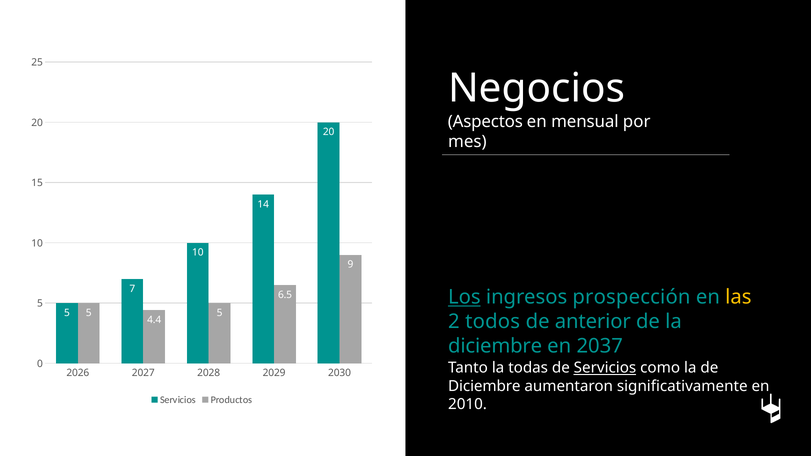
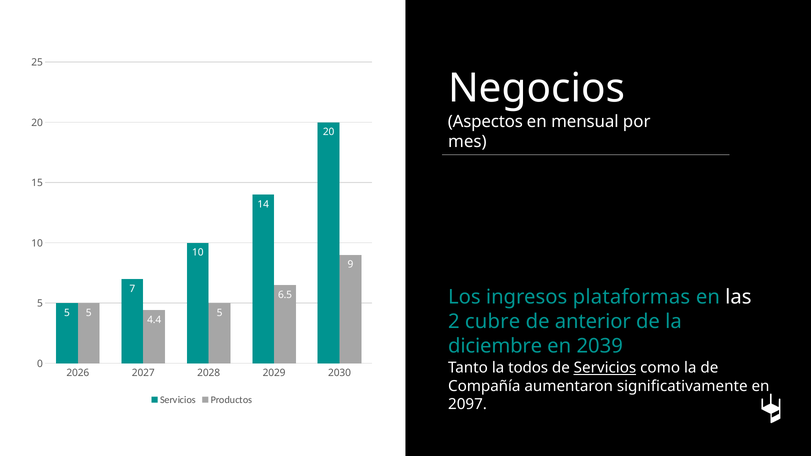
Los underline: present -> none
prospección: prospección -> plataformas
las colour: yellow -> white
todos: todos -> cubre
2037: 2037 -> 2039
todas: todas -> todos
Diciembre at (484, 386): Diciembre -> Compañía
2010: 2010 -> 2097
